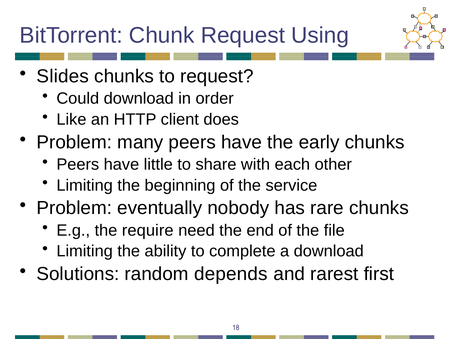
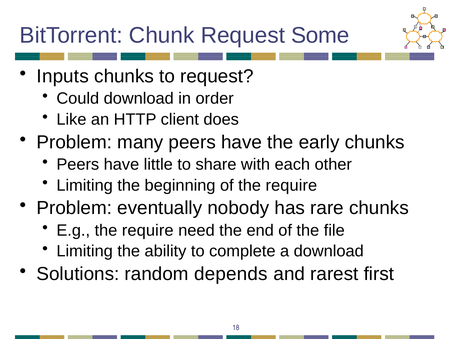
Using: Using -> Some
Slides: Slides -> Inputs
of the service: service -> require
